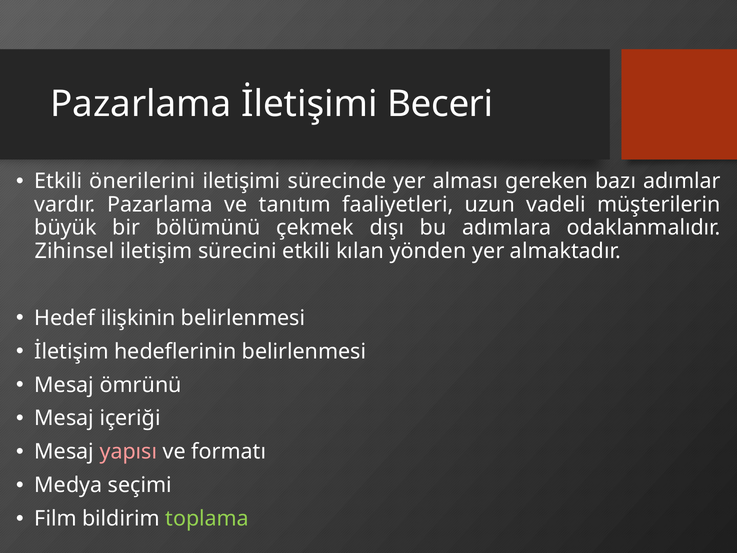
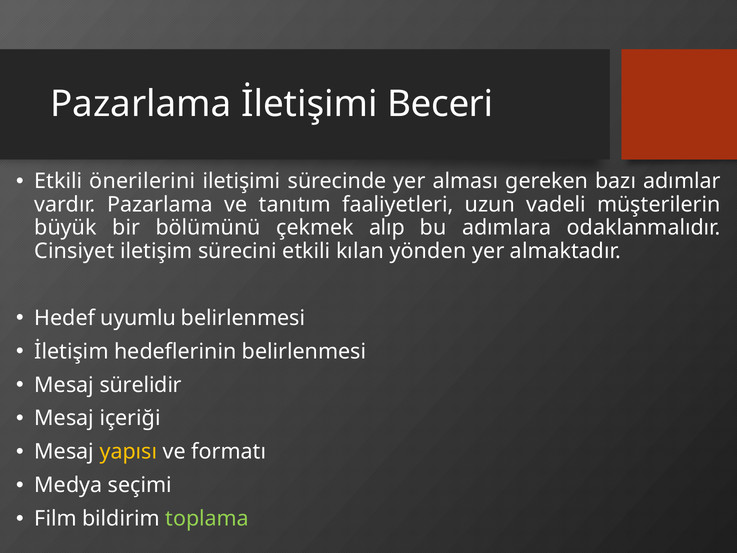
dışı: dışı -> alıp
Zihinsel: Zihinsel -> Cinsiyet
ilişkinin: ilişkinin -> uyumlu
ömrünü: ömrünü -> sürelidir
yapısı colour: pink -> yellow
